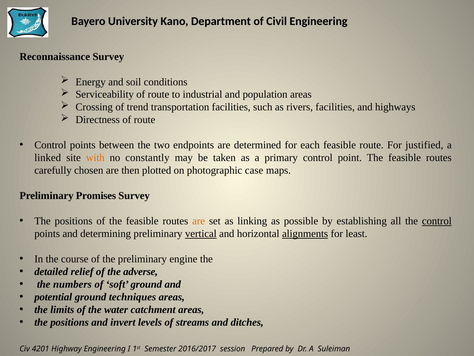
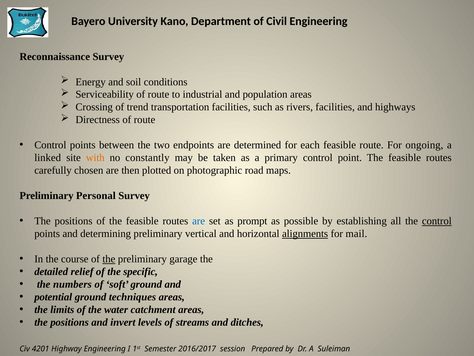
justified: justified -> ongoing
case: case -> road
Promises: Promises -> Personal
are at (199, 221) colour: orange -> blue
linking: linking -> prompt
vertical underline: present -> none
least: least -> mail
the at (109, 259) underline: none -> present
engine: engine -> garage
adverse: adverse -> specific
